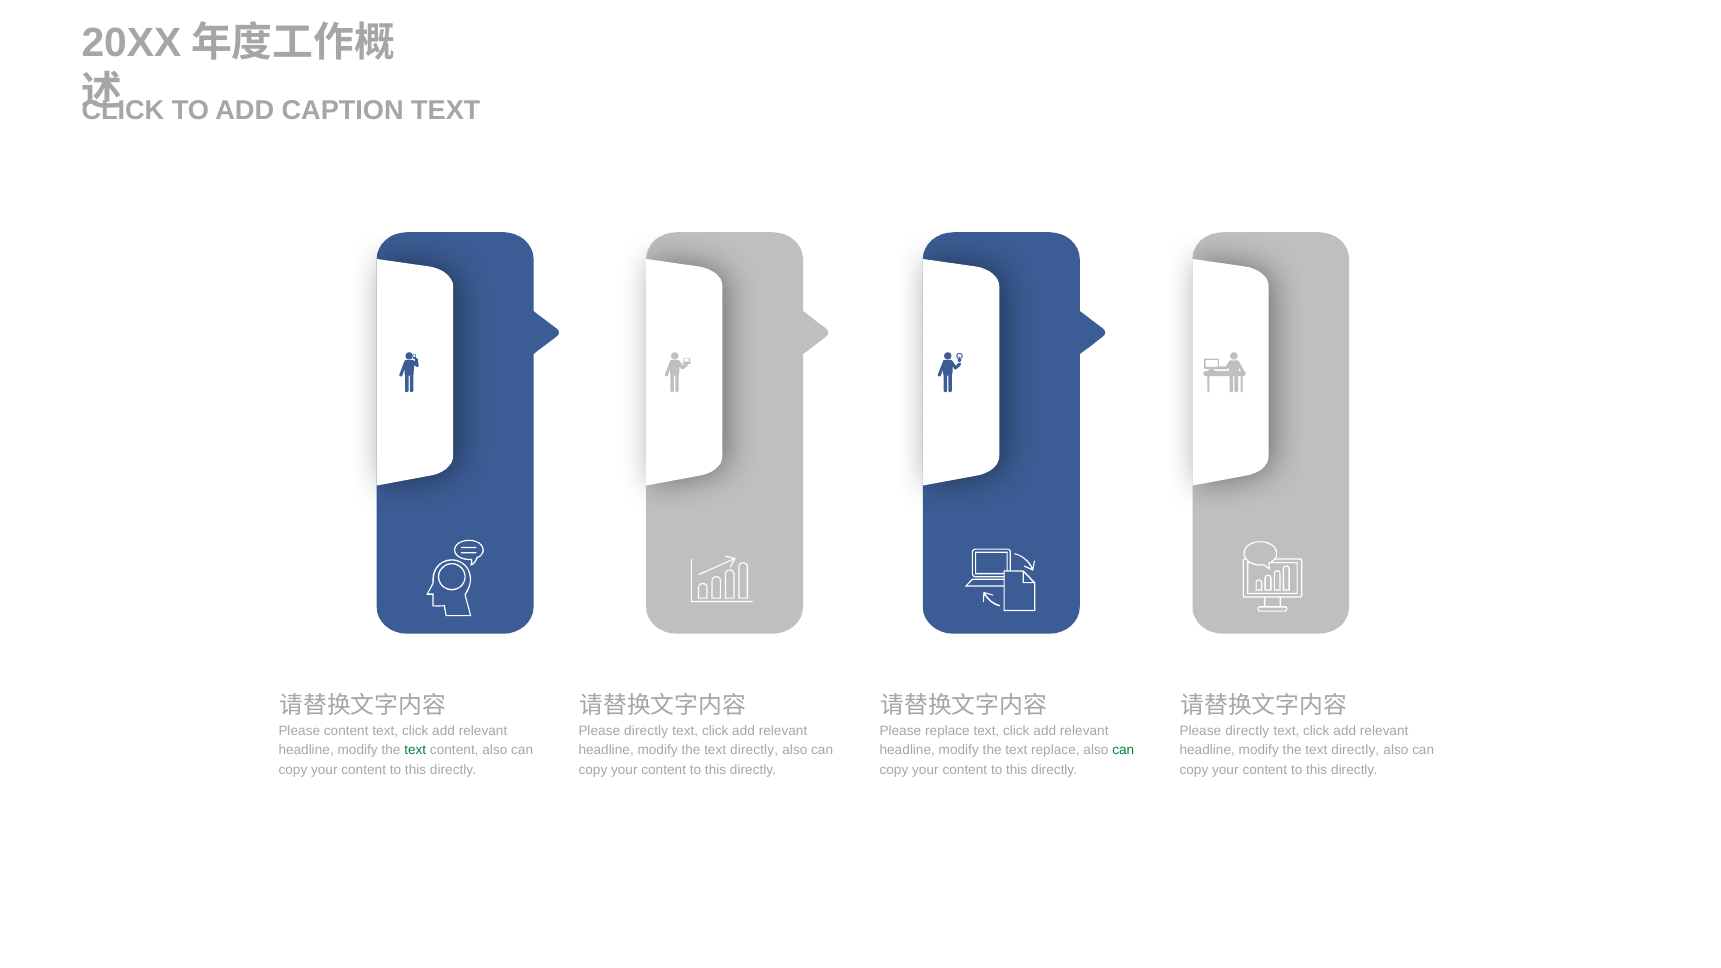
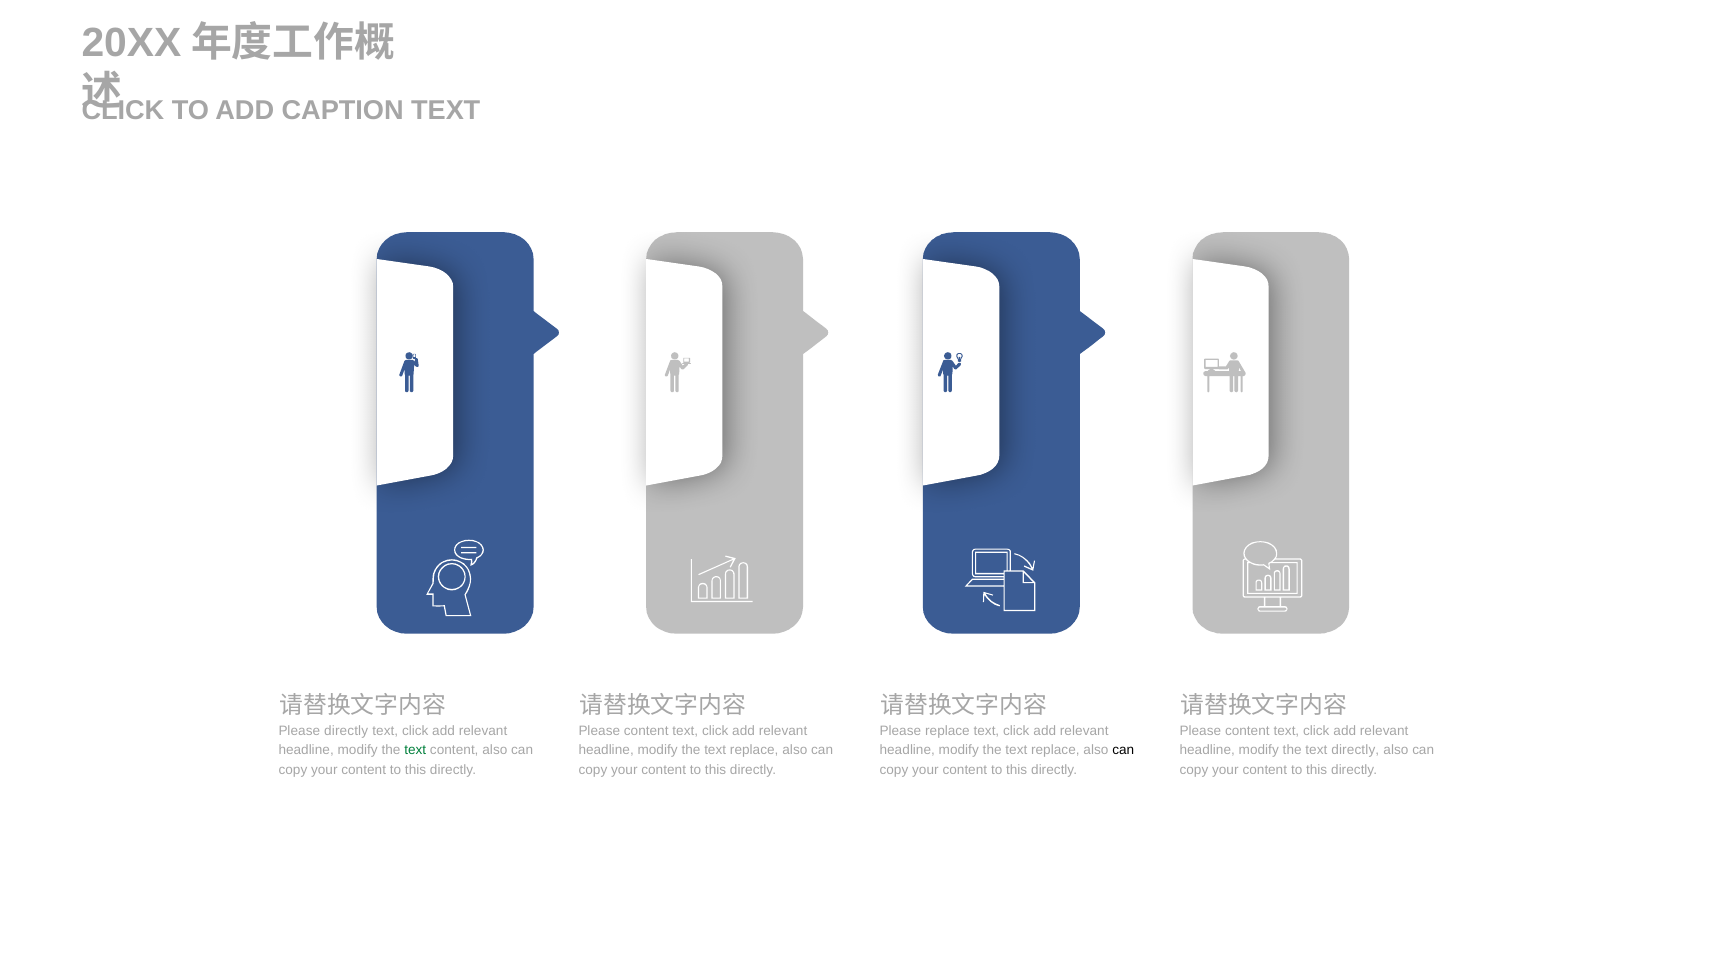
Please content: content -> directly
directly at (646, 731): directly -> content
directly at (1247, 731): directly -> content
directly at (754, 750): directly -> replace
can at (1123, 750) colour: green -> black
